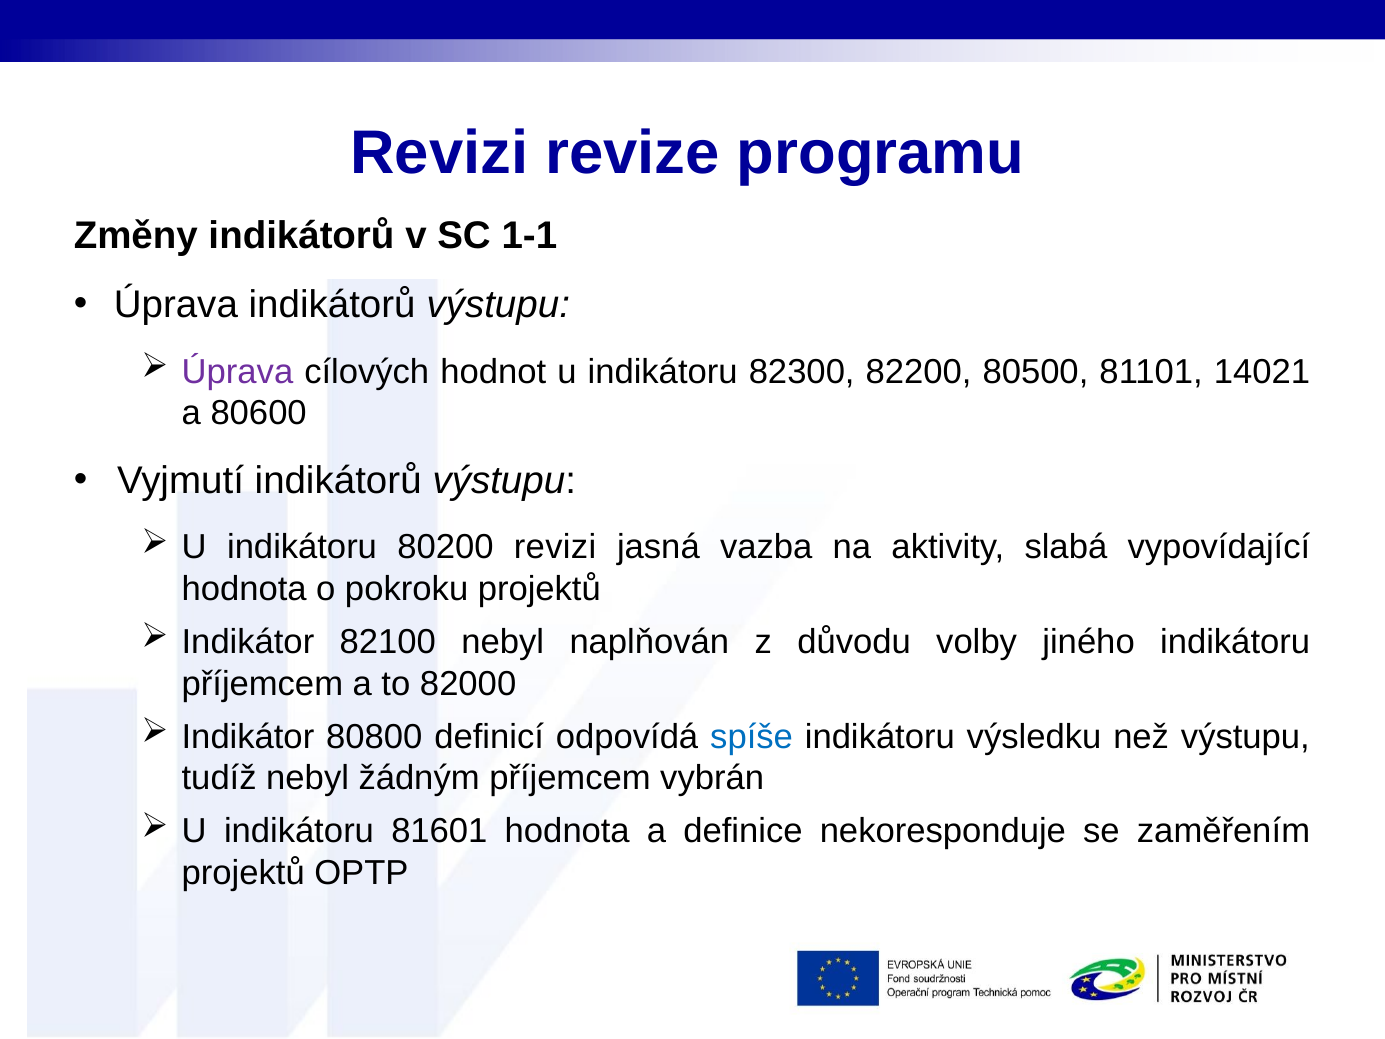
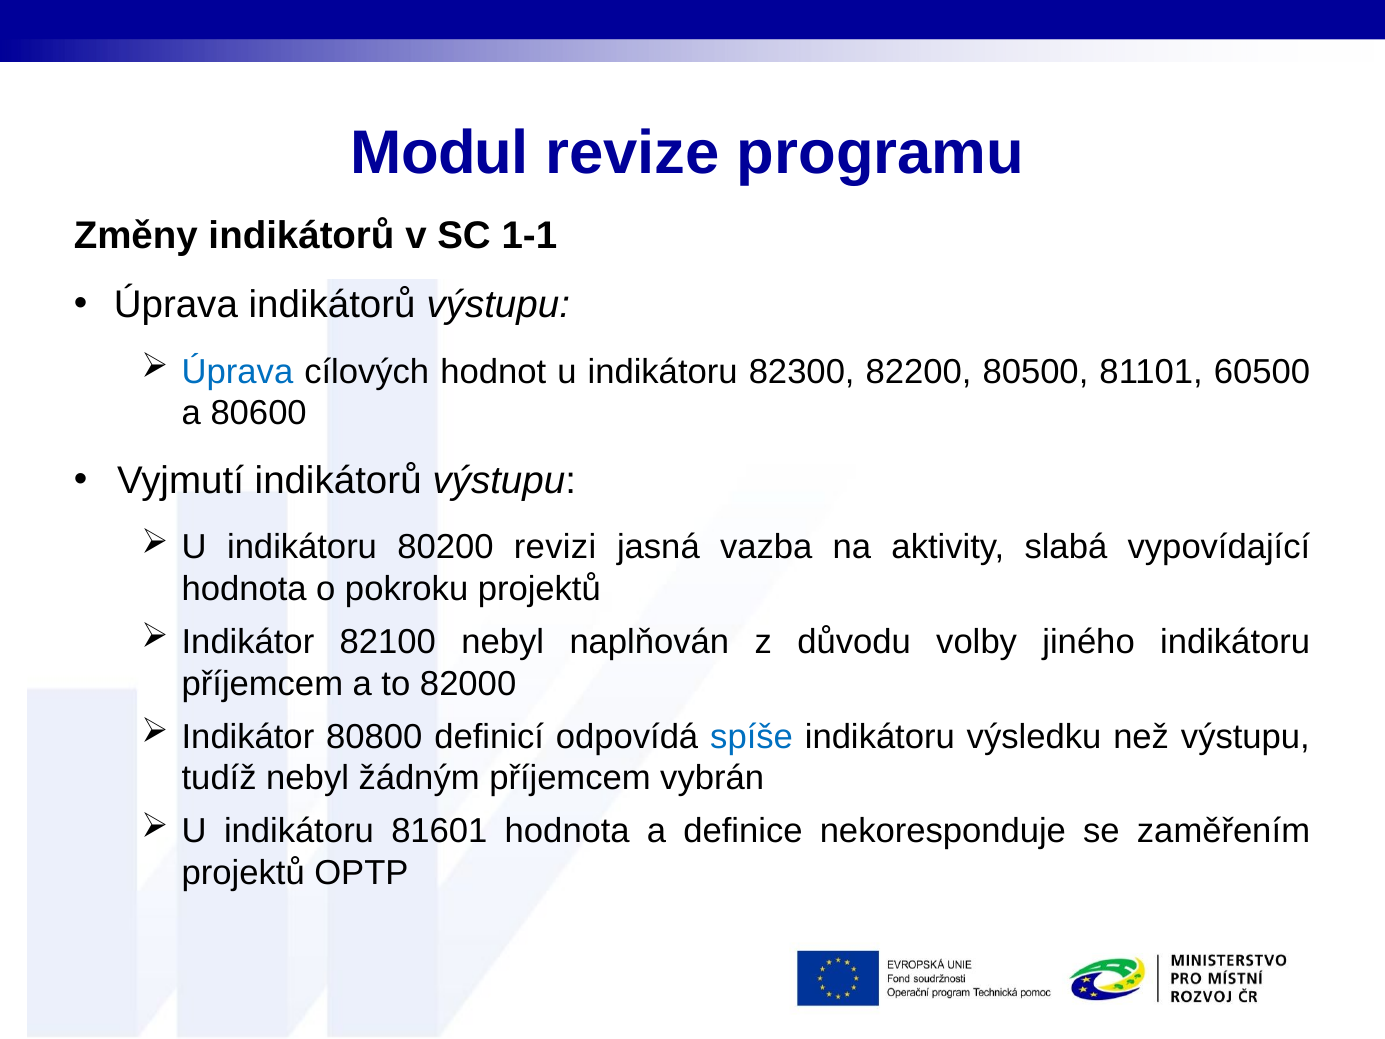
Revizi at (439, 153): Revizi -> Modul
Úprava at (238, 372) colour: purple -> blue
14021: 14021 -> 60500
